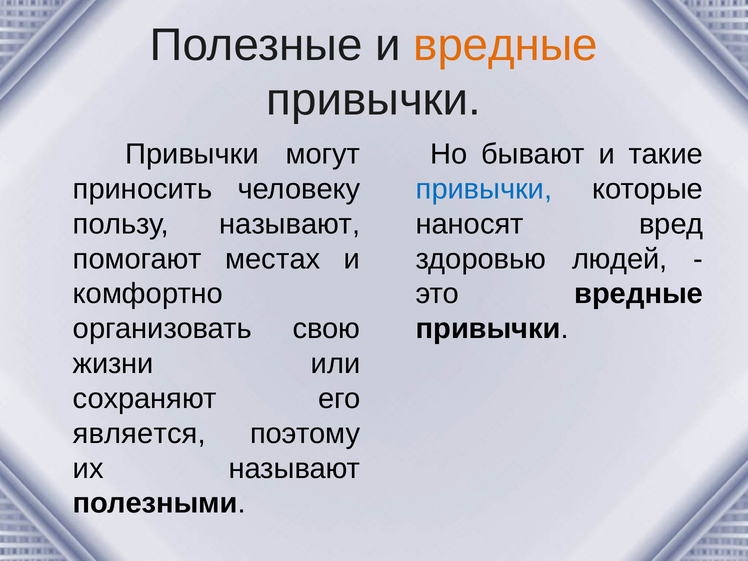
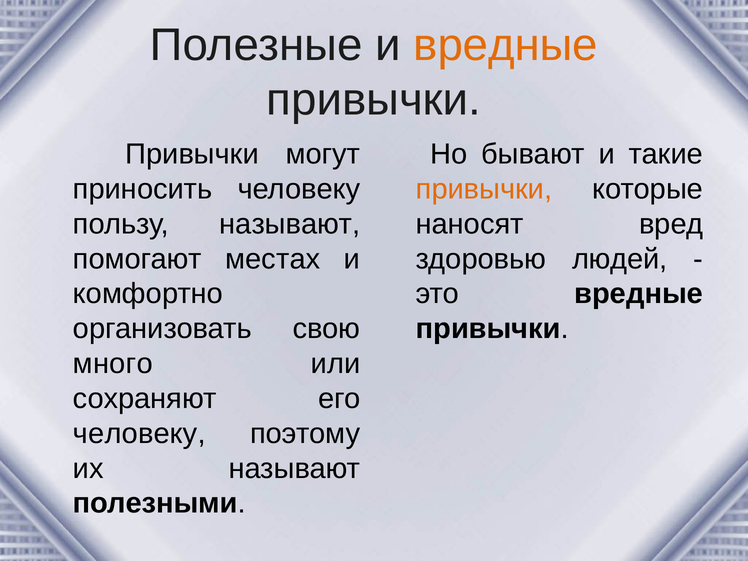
привычки at (484, 189) colour: blue -> orange
жизни: жизни -> много
является at (139, 434): является -> человеку
